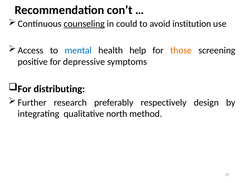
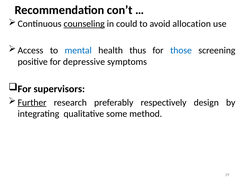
institution: institution -> allocation
help: help -> thus
those colour: orange -> blue
distributing: distributing -> supervisors
Further underline: none -> present
north: north -> some
